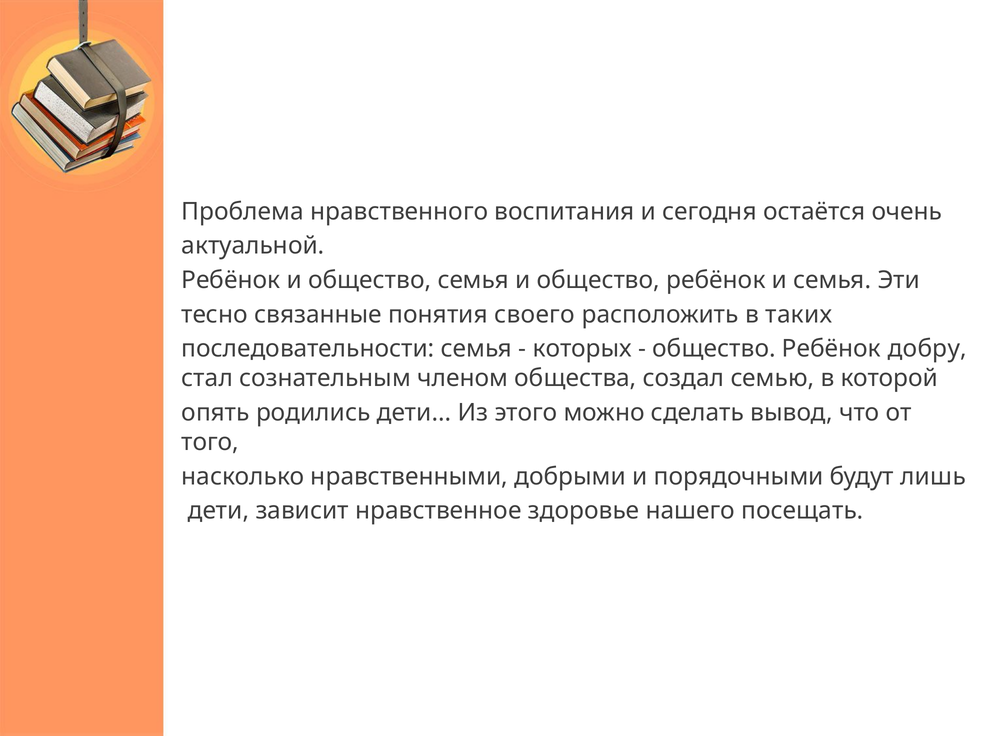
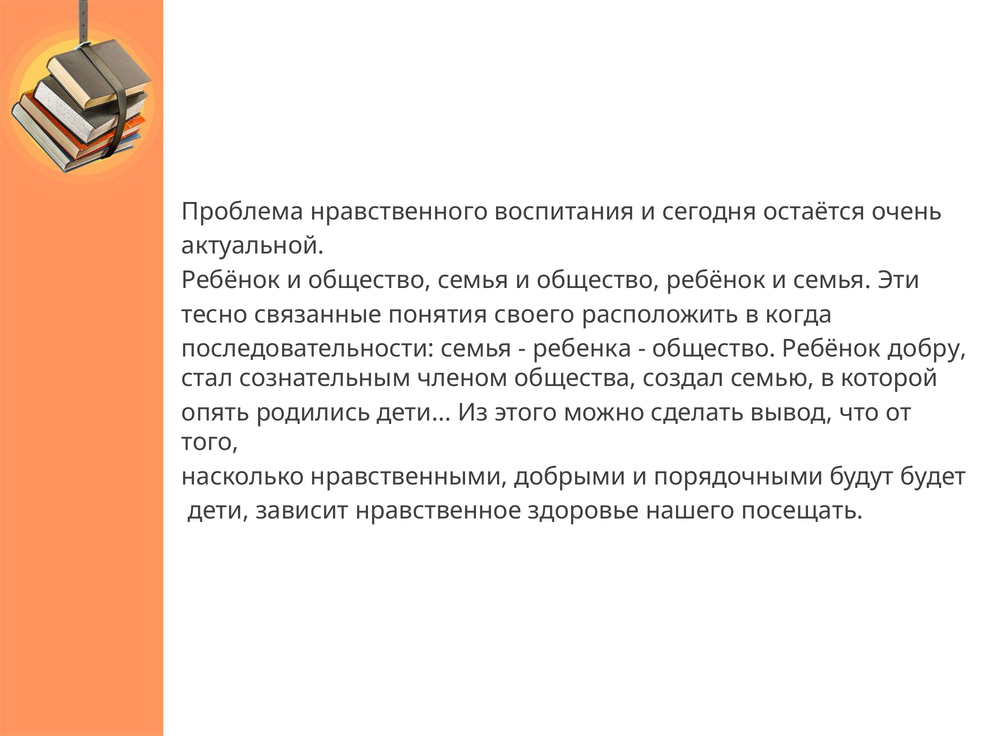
таких: таких -> когда
которых: которых -> ребенка
лишь: лишь -> будет
